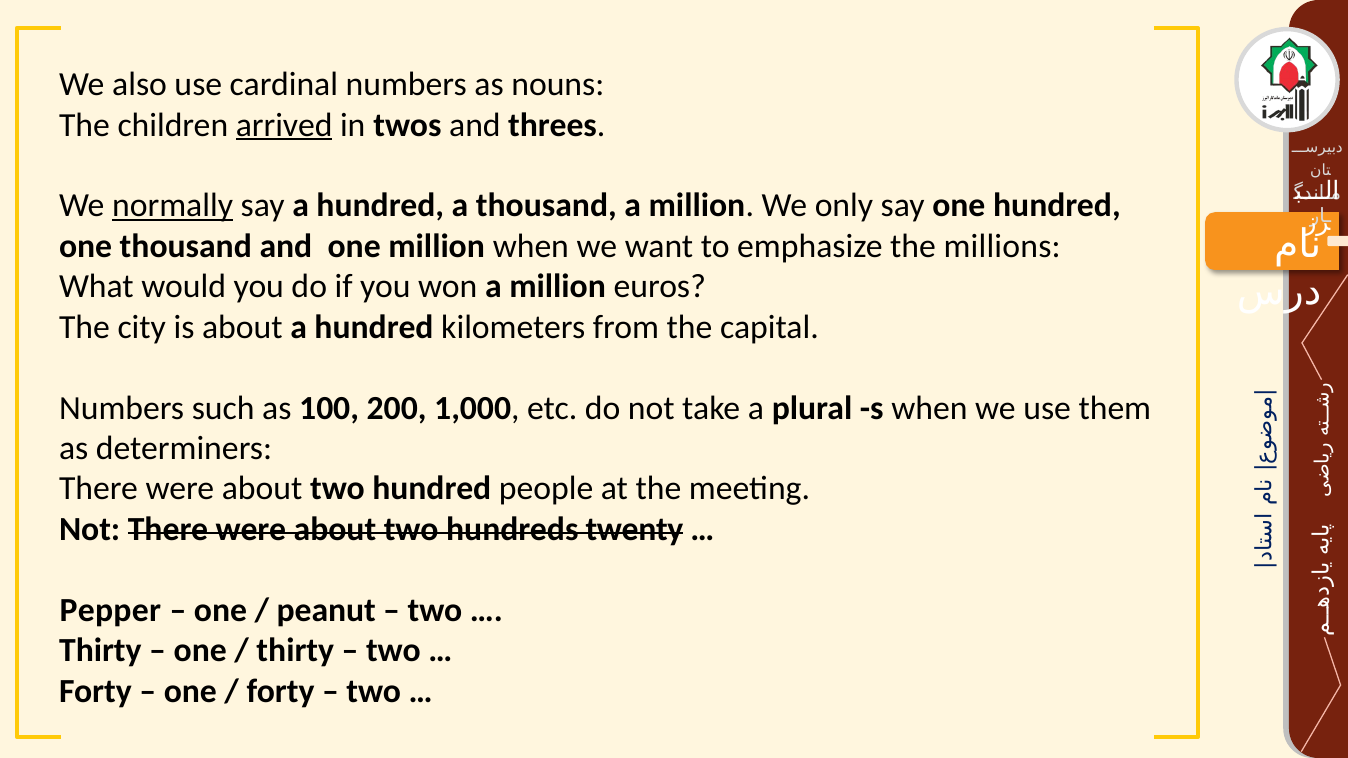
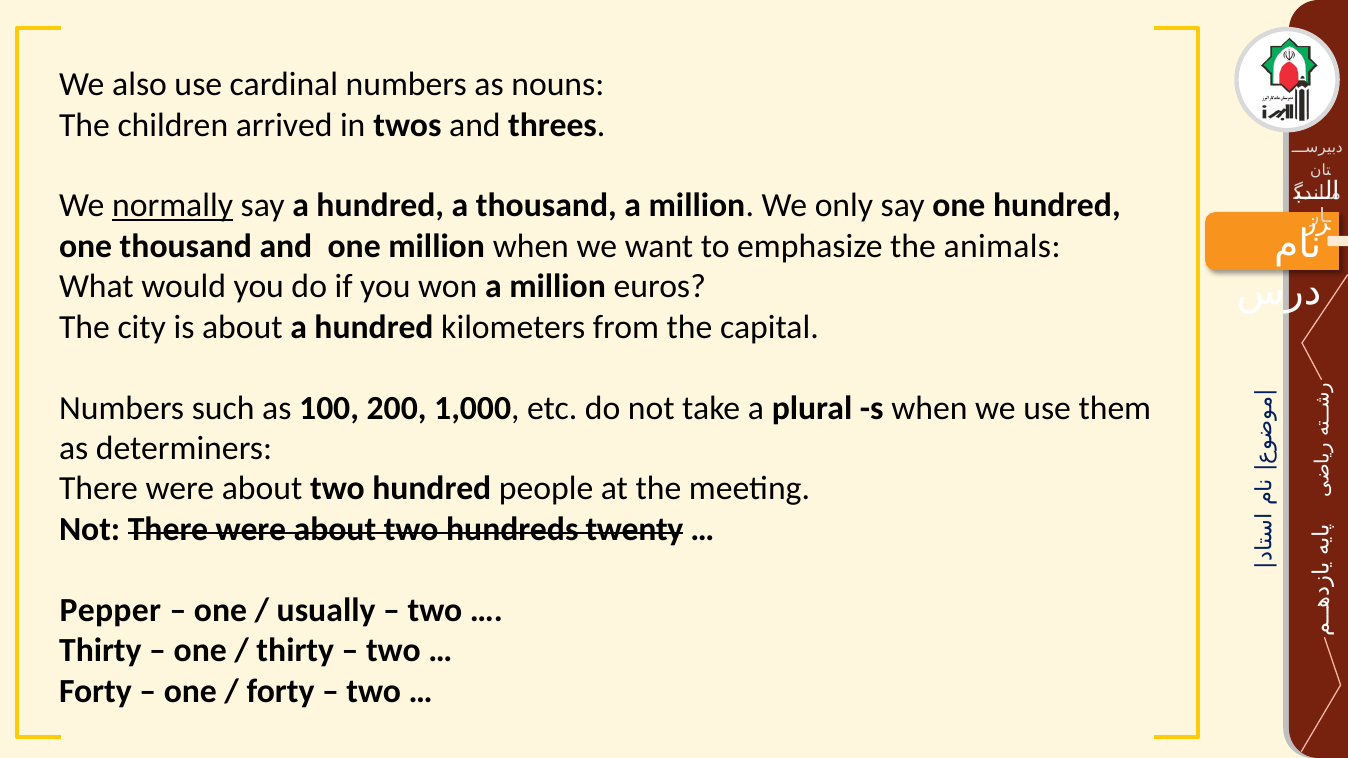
arrived underline: present -> none
millions: millions -> animals
peanut: peanut -> usually
